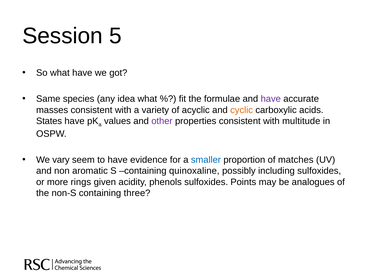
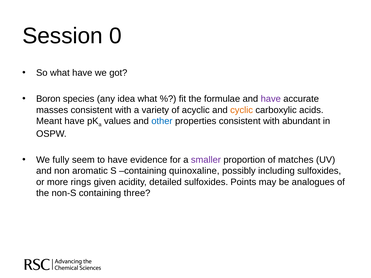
5: 5 -> 0
Same: Same -> Boron
States: States -> Meant
other colour: purple -> blue
multitude: multitude -> abundant
vary: vary -> fully
smaller colour: blue -> purple
phenols: phenols -> detailed
